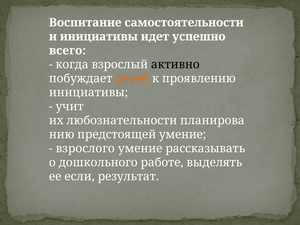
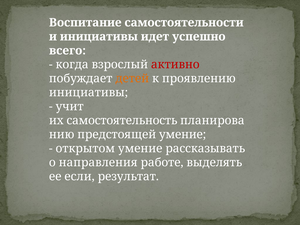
активно colour: black -> red
любознательности: любознательности -> самостоятельность
взрослого: взрослого -> открытом
дошкольного: дошкольного -> направления
